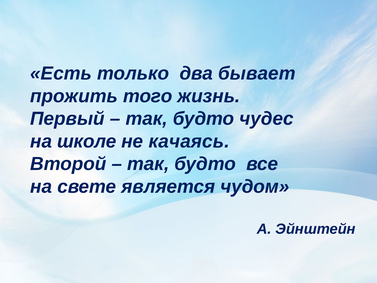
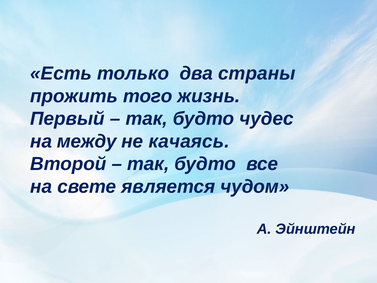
бывает: бывает -> страны
школе: школе -> между
